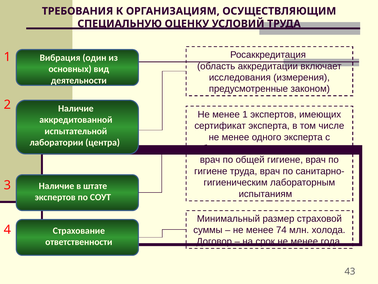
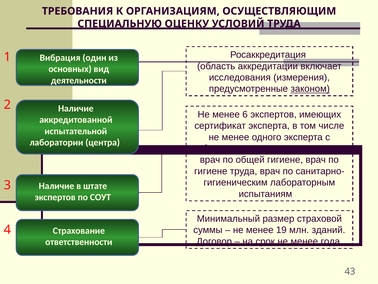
законом underline: none -> present
менее 1: 1 -> 6
74: 74 -> 19
холода: холода -> зданий
